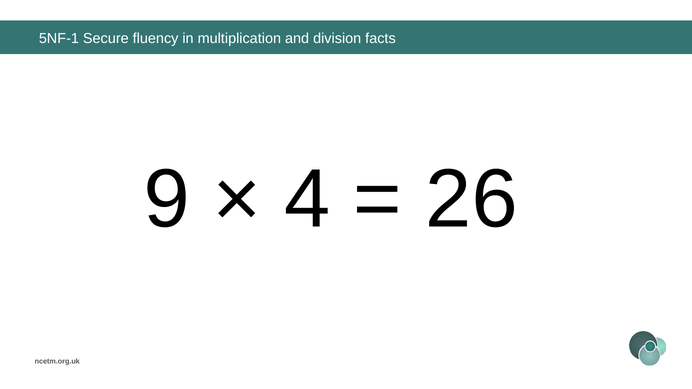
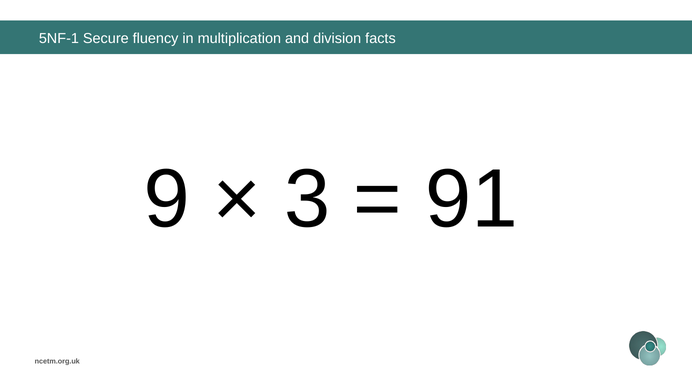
4: 4 -> 3
26: 26 -> 91
